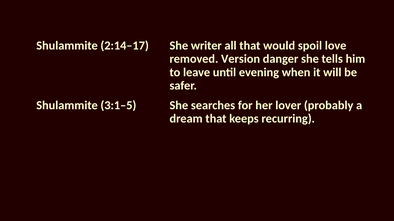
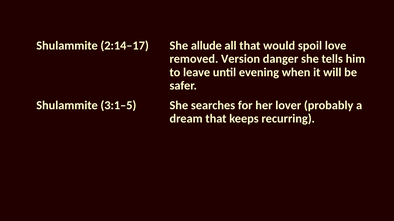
writer: writer -> allude
